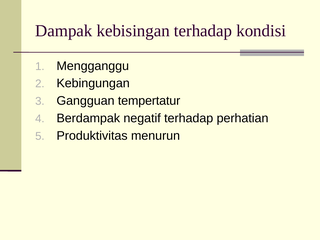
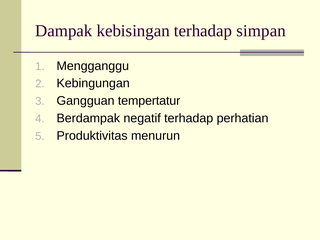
kondisi: kondisi -> simpan
